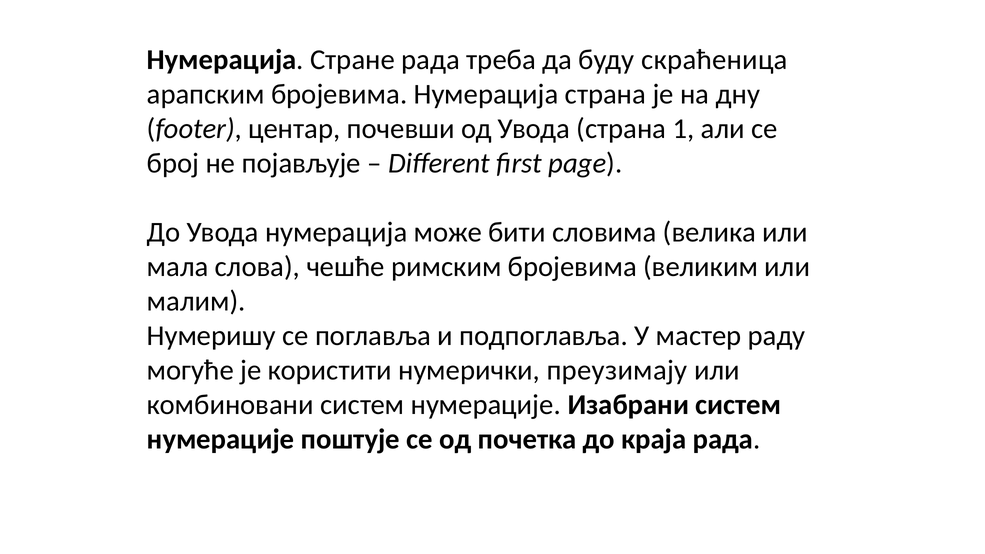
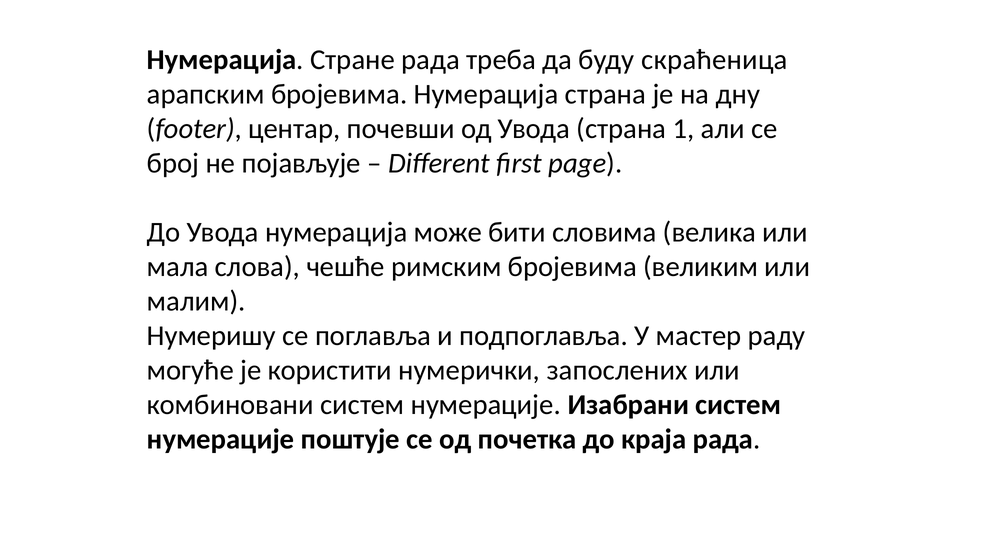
преузимају: преузимају -> запослених
